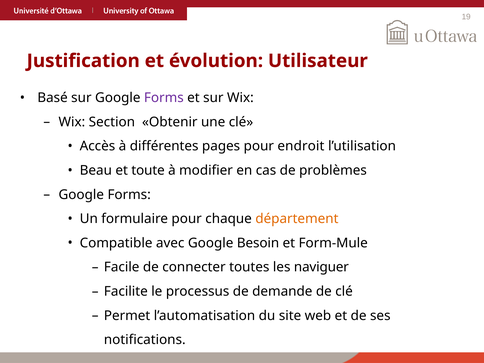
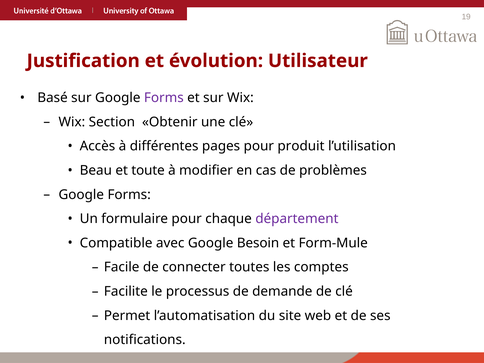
endroit: endroit -> produit
département colour: orange -> purple
naviguer: naviguer -> comptes
